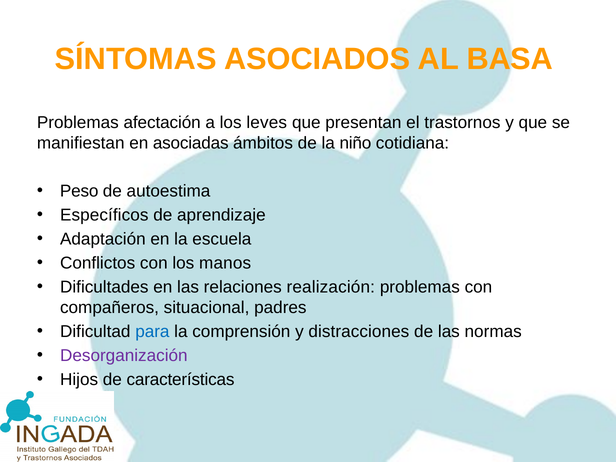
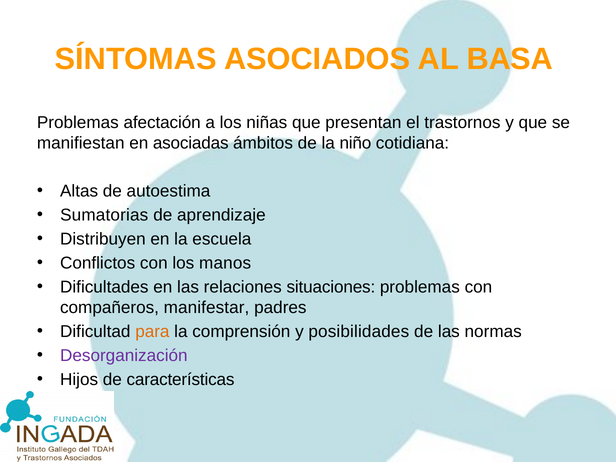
leves: leves -> niñas
Peso: Peso -> Altas
Específicos: Específicos -> Sumatorias
Adaptación: Adaptación -> Distribuyen
realización: realización -> situaciones
situacional: situacional -> manifestar
para colour: blue -> orange
distracciones: distracciones -> posibilidades
